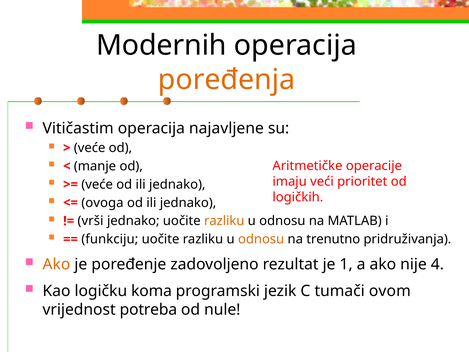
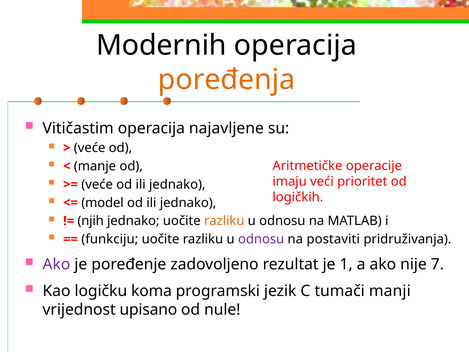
ovoga: ovoga -> model
vrši: vrši -> njih
odnosu at (261, 239) colour: orange -> purple
trenutno: trenutno -> postaviti
Ako at (56, 264) colour: orange -> purple
4: 4 -> 7
ovom: ovom -> manji
potreba: potreba -> upisano
